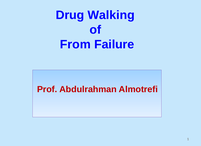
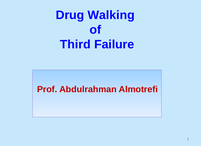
From: From -> Third
